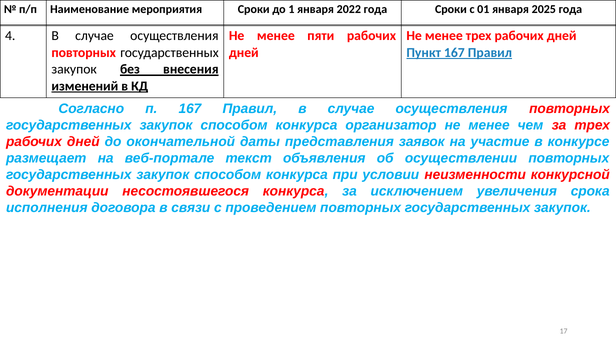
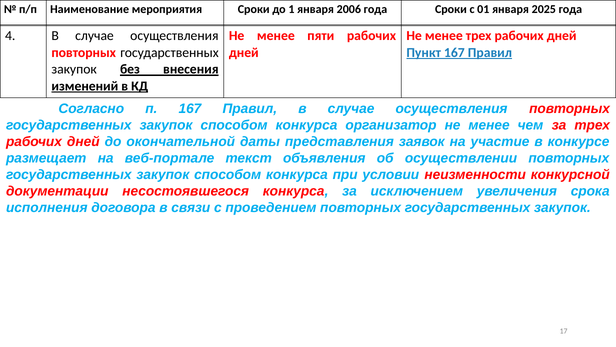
2022: 2022 -> 2006
